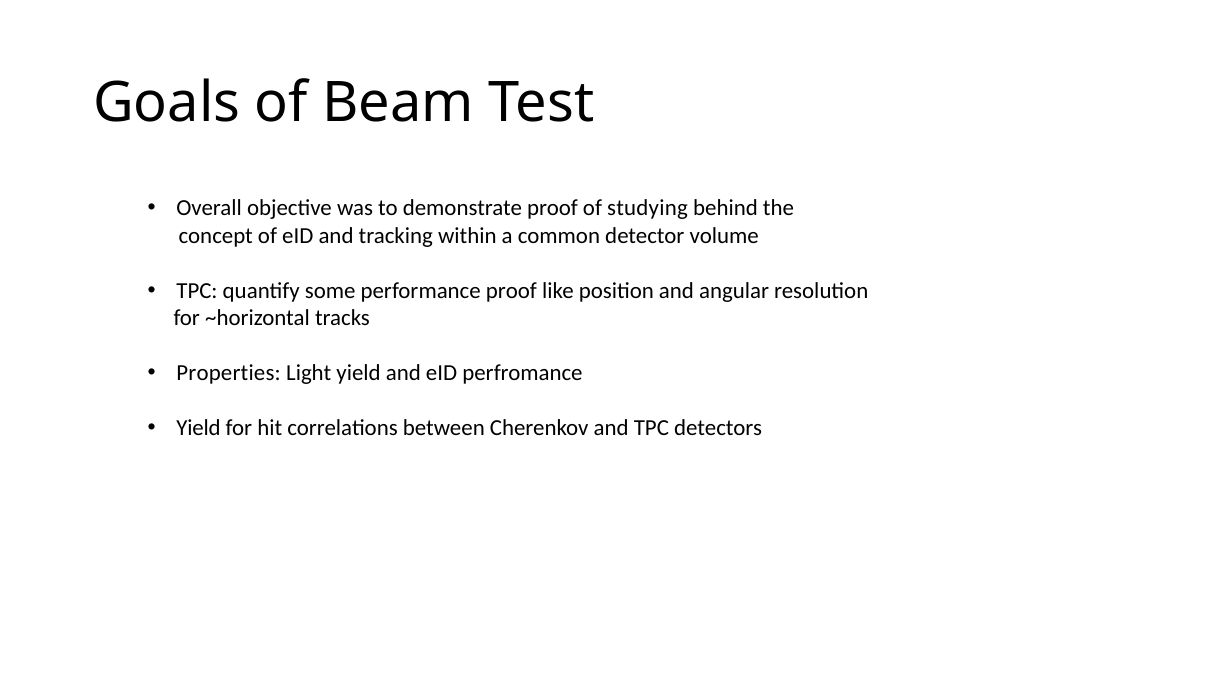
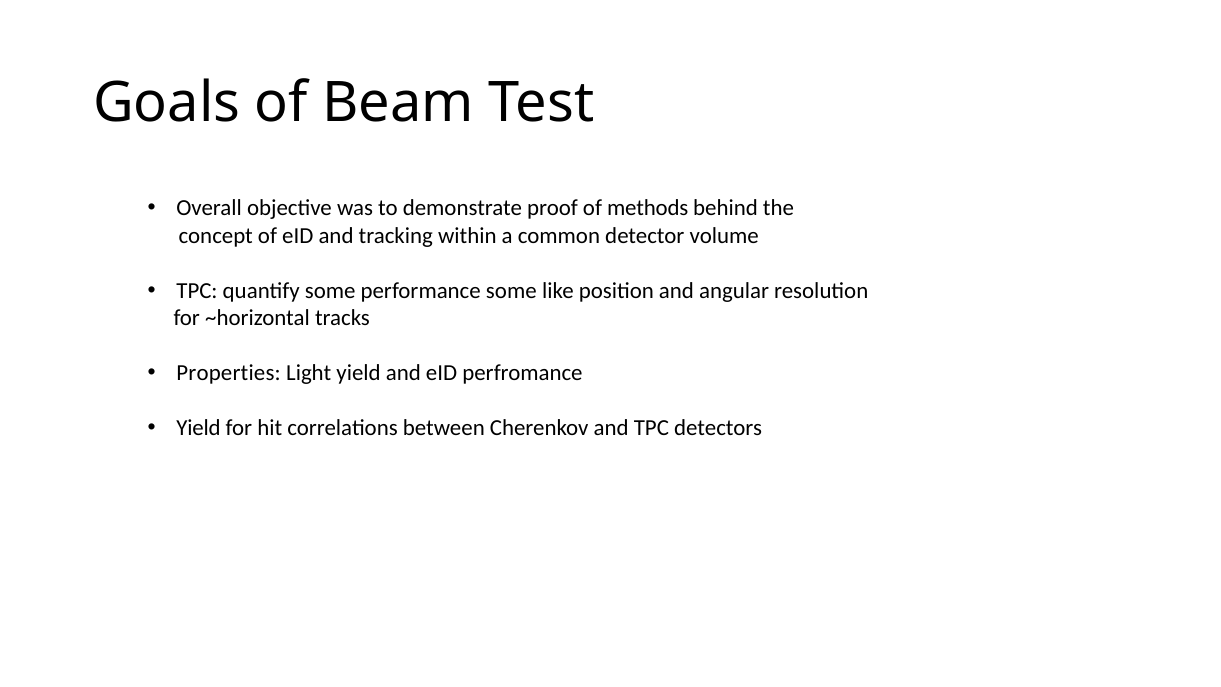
studying: studying -> methods
performance proof: proof -> some
